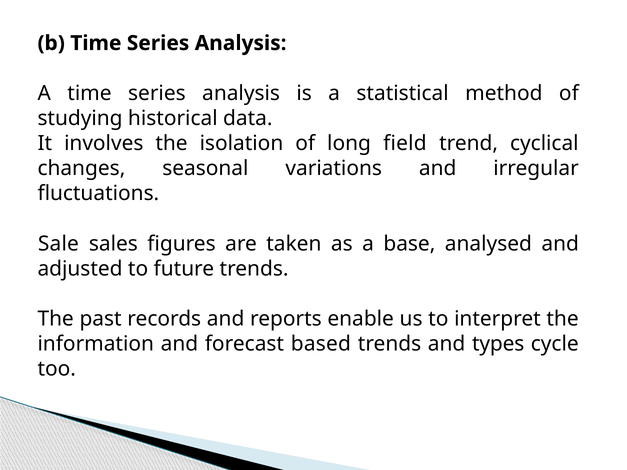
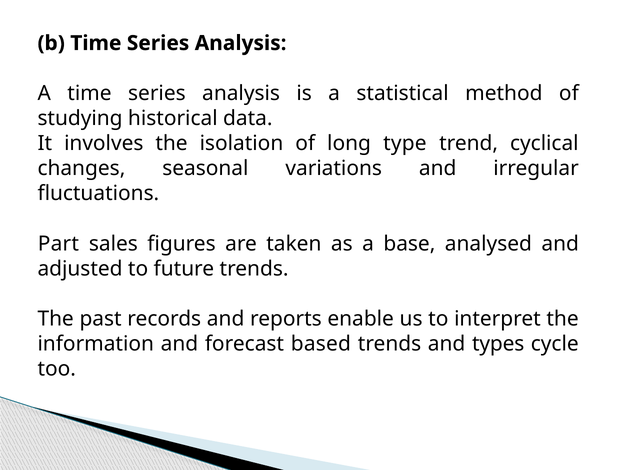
field: field -> type
Sale: Sale -> Part
